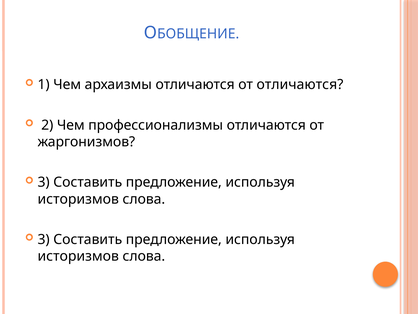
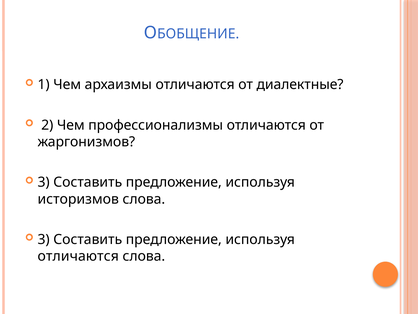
от отличаются: отличаются -> диалектные
историзмов at (78, 256): историзмов -> отличаются
